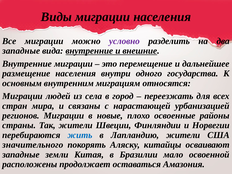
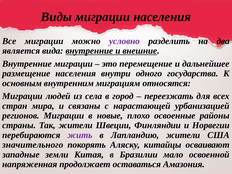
западные at (21, 51): западные -> является
жить colour: blue -> purple
расположены: расположены -> напряженная
